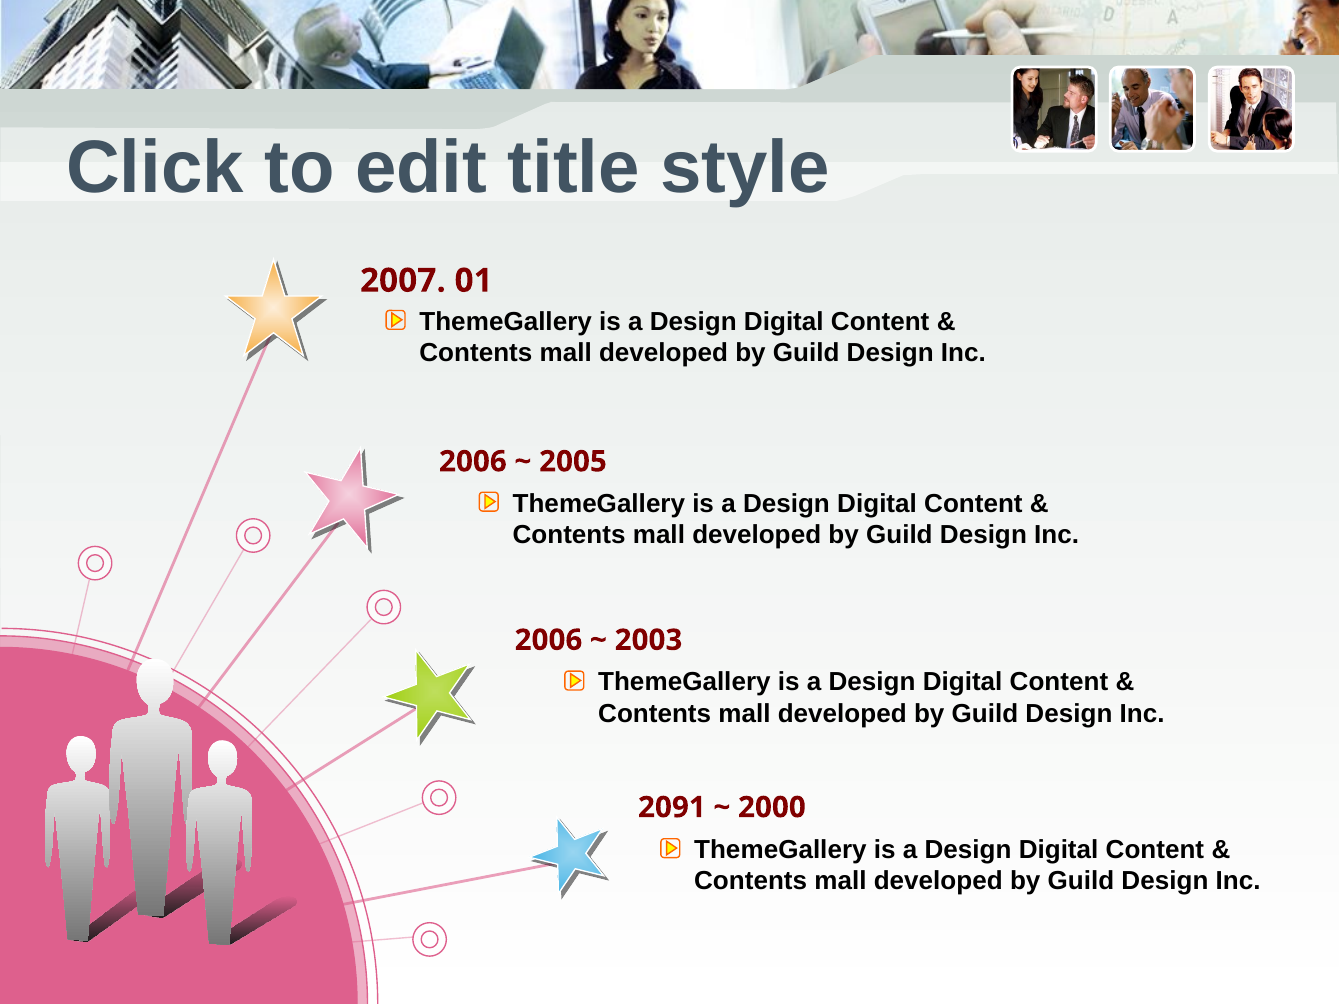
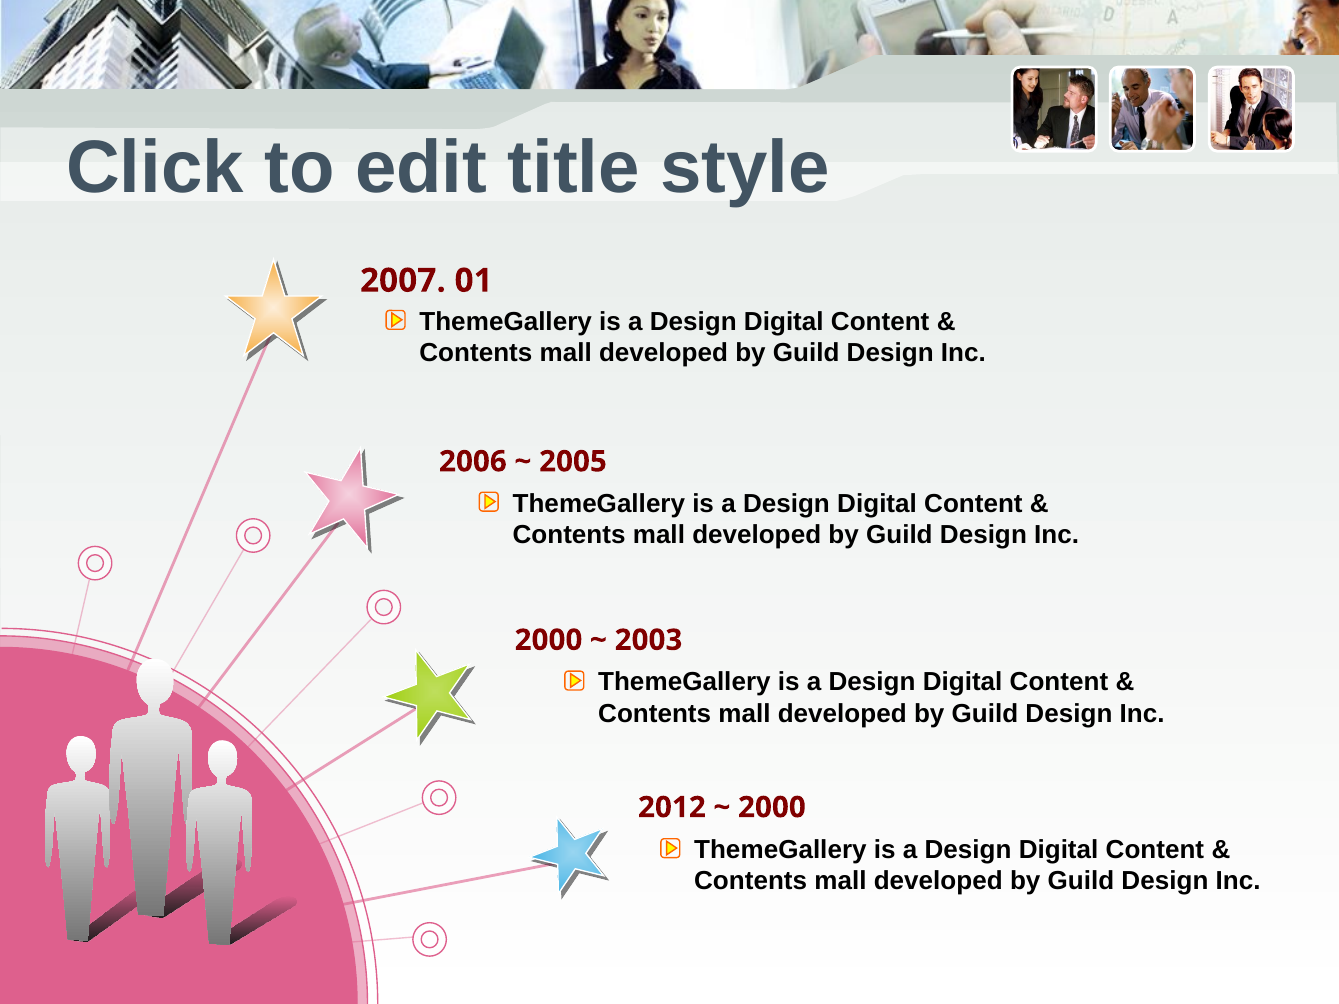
2006 at (549, 640): 2006 -> 2000
2091: 2091 -> 2012
